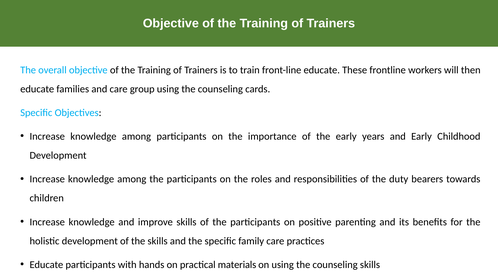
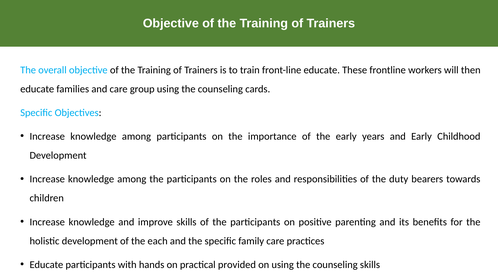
the skills: skills -> each
materials: materials -> provided
